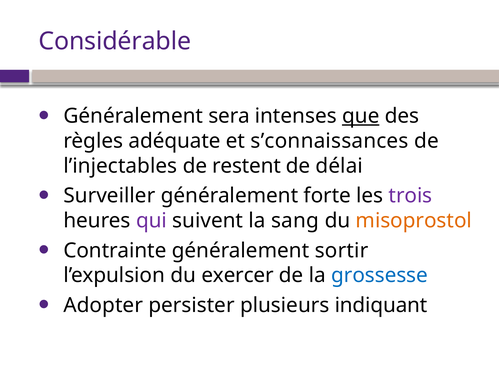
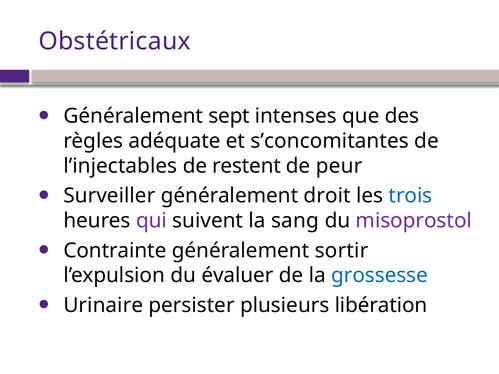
Considérable: Considérable -> Obstétricaux
sera: sera -> sept
que underline: present -> none
s’connaissances: s’connaissances -> s’concomitantes
délai: délai -> peur
forte: forte -> droit
trois colour: purple -> blue
misoprostol colour: orange -> purple
exercer: exercer -> évaluer
Adopter: Adopter -> Urinaire
indiquant: indiquant -> libération
